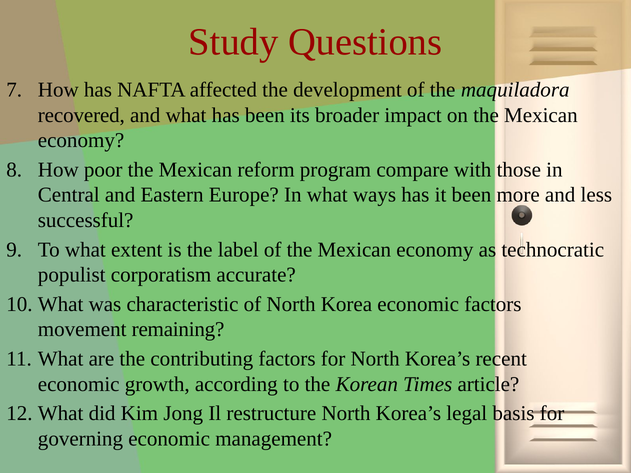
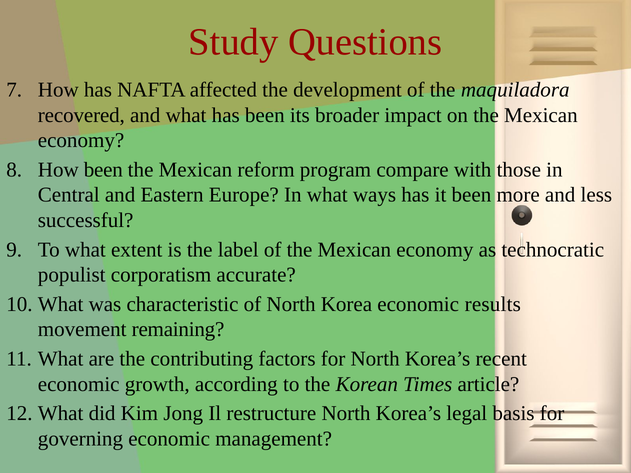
How poor: poor -> been
economic factors: factors -> results
